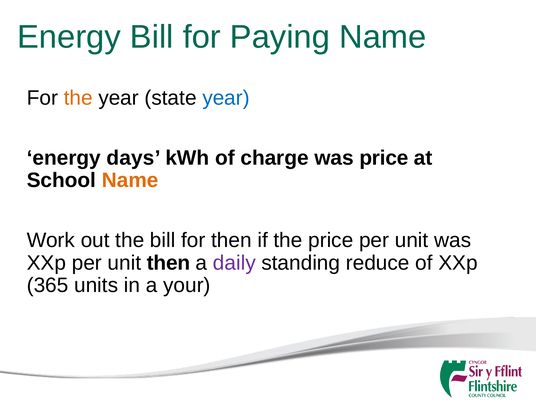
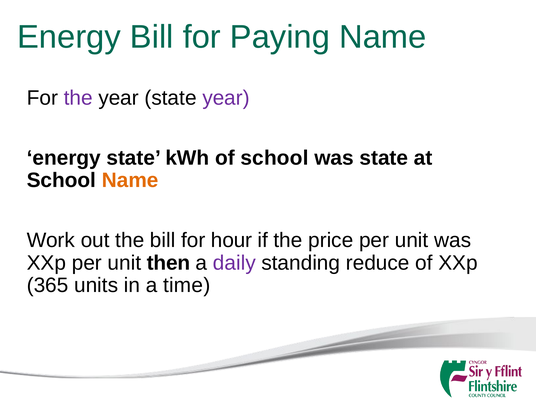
the at (78, 98) colour: orange -> purple
year at (226, 98) colour: blue -> purple
energy days: days -> state
of charge: charge -> school
was price: price -> state
for then: then -> hour
your: your -> time
